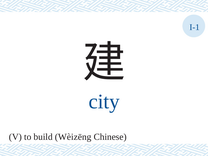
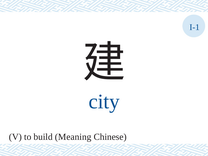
Wèizēng: Wèizēng -> Meaning
